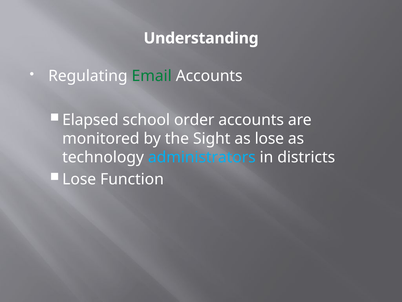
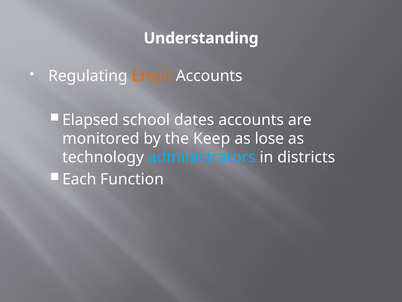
Email colour: green -> orange
order: order -> dates
Sight: Sight -> Keep
Lose at (79, 179): Lose -> Each
